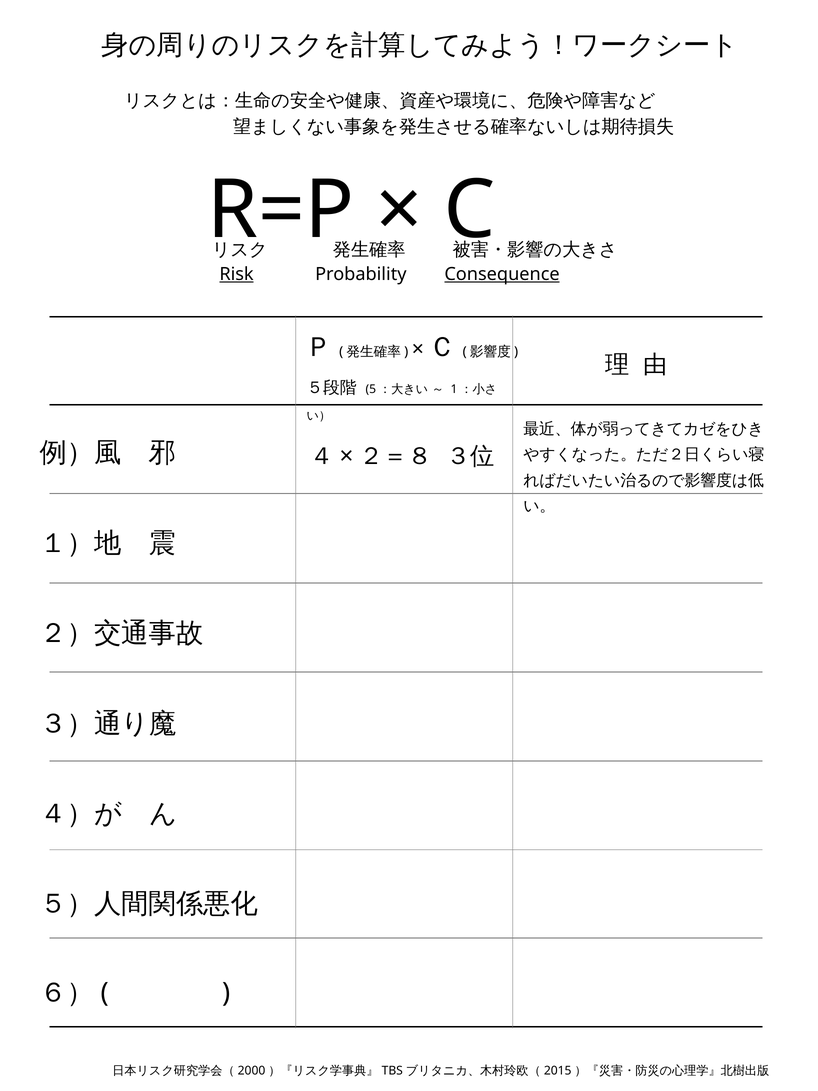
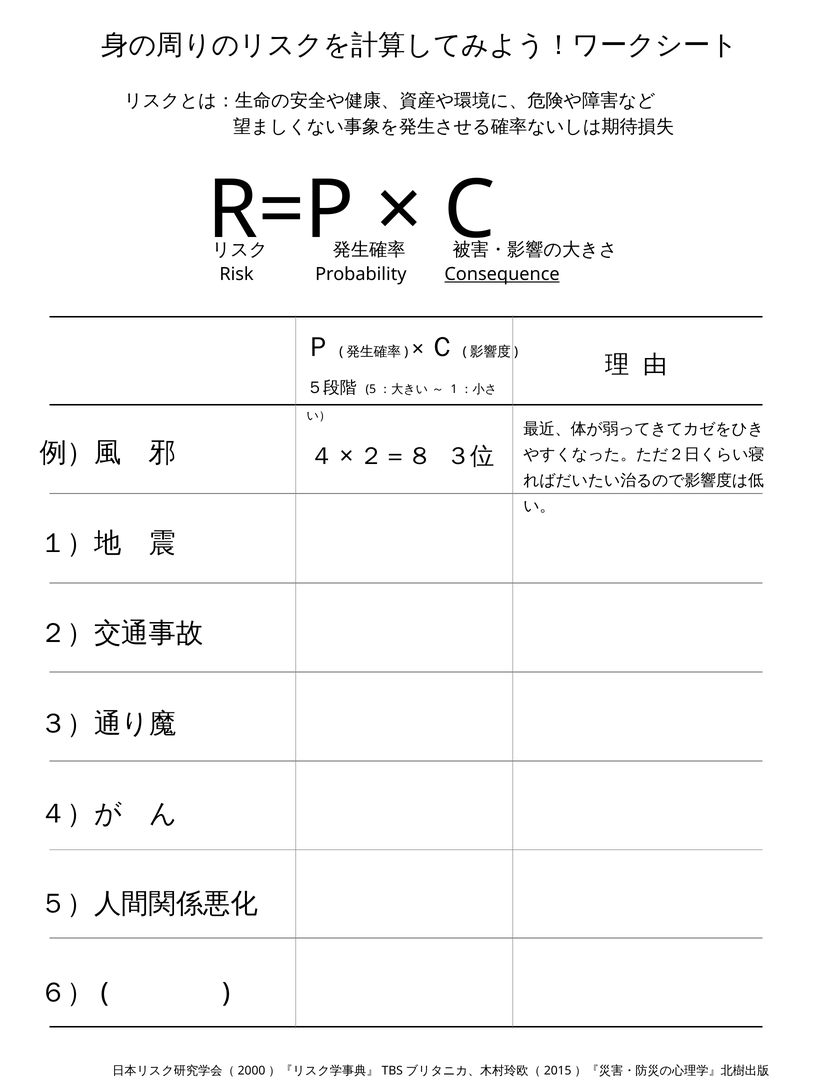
Risk underline: present -> none
